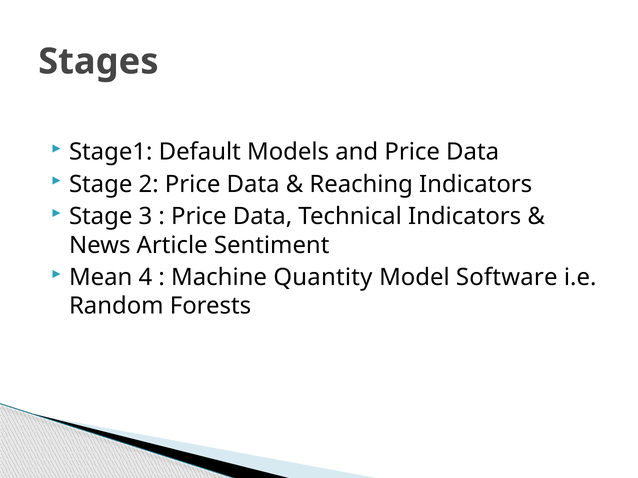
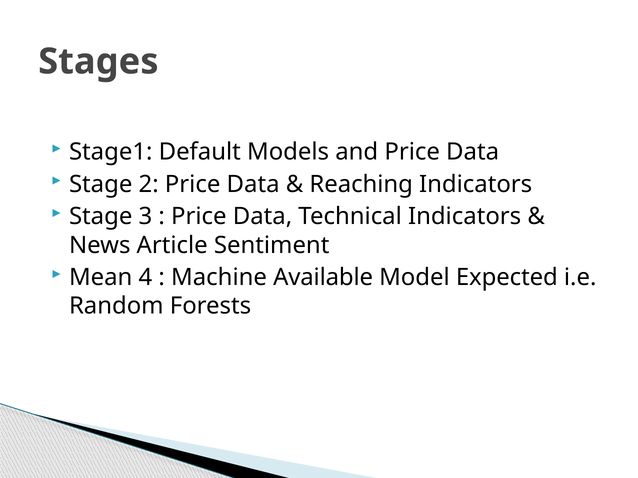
Quantity: Quantity -> Available
Software: Software -> Expected
